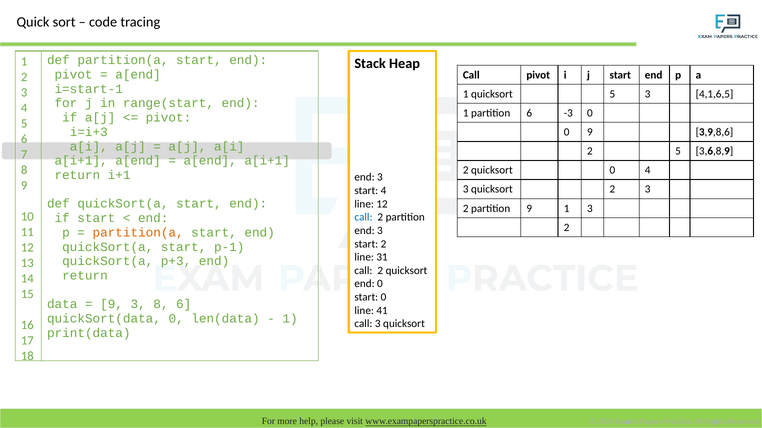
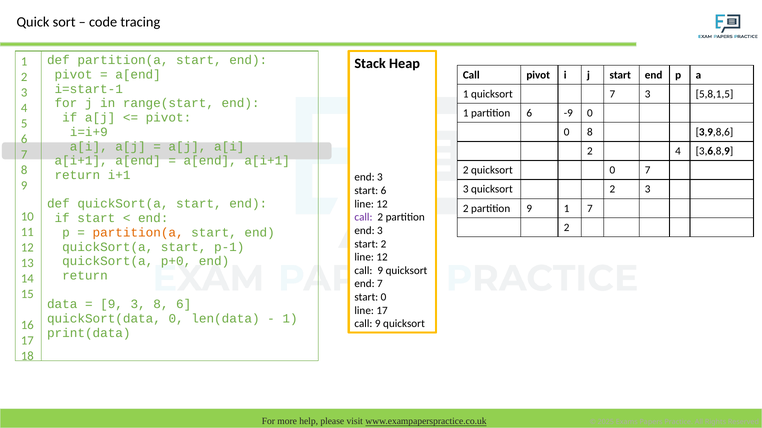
quicksort 5: 5 -> 7
4,1,6,5: 4,1,6,5 -> 5,8,1,5
-3: -3 -> -9
i=i+3: i=i+3 -> i=i+9
0 9: 9 -> 8
2 5: 5 -> 4
0 4: 4 -> 7
start 4: 4 -> 6
1 3: 3 -> 7
call at (363, 218) colour: blue -> purple
31 at (382, 258): 31 -> 12
p+3: p+3 -> p+0
2 at (380, 271): 2 -> 9
end 0: 0 -> 7
line 41: 41 -> 17
3 at (378, 324): 3 -> 9
